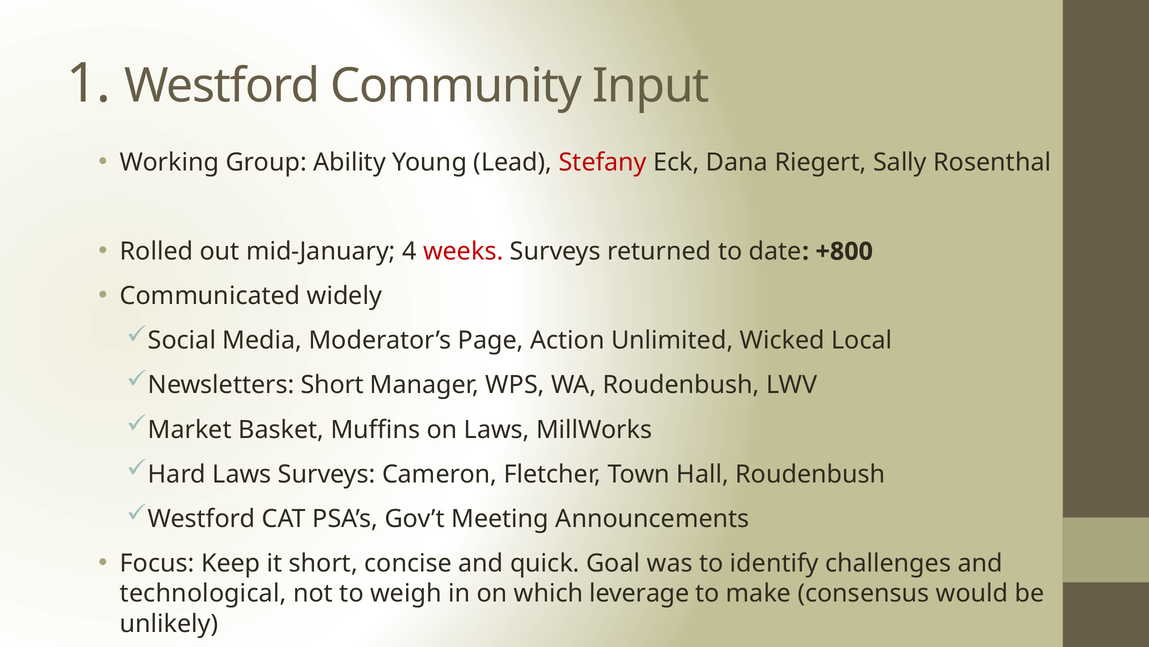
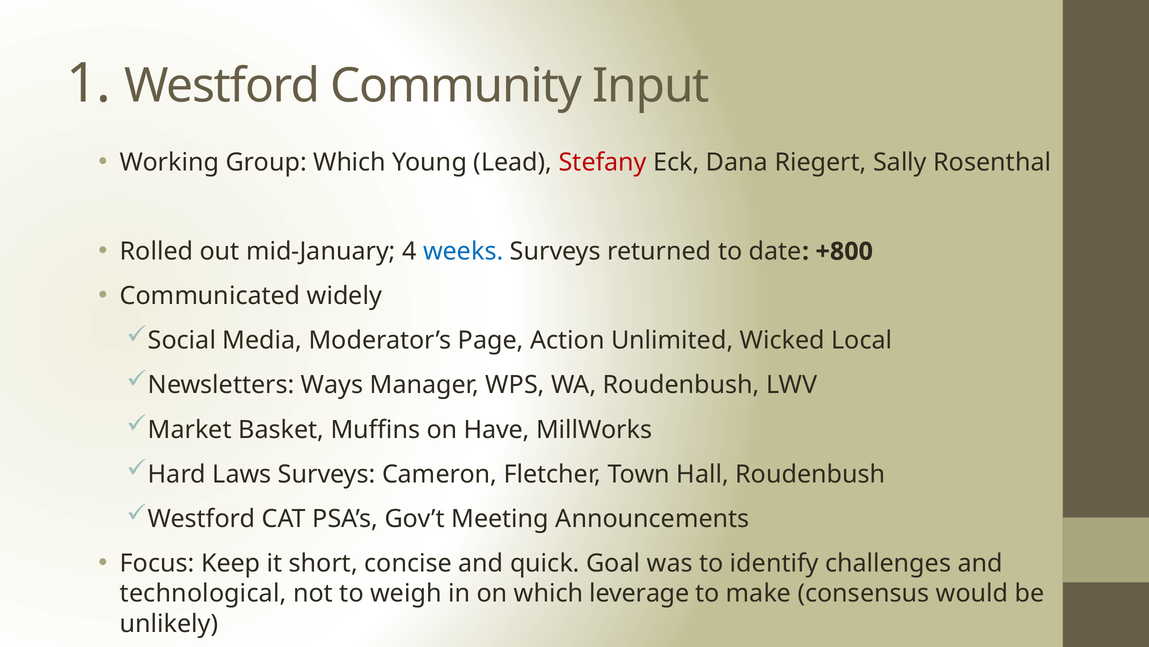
Group Ability: Ability -> Which
weeks colour: red -> blue
Newsletters Short: Short -> Ways
on Laws: Laws -> Have
